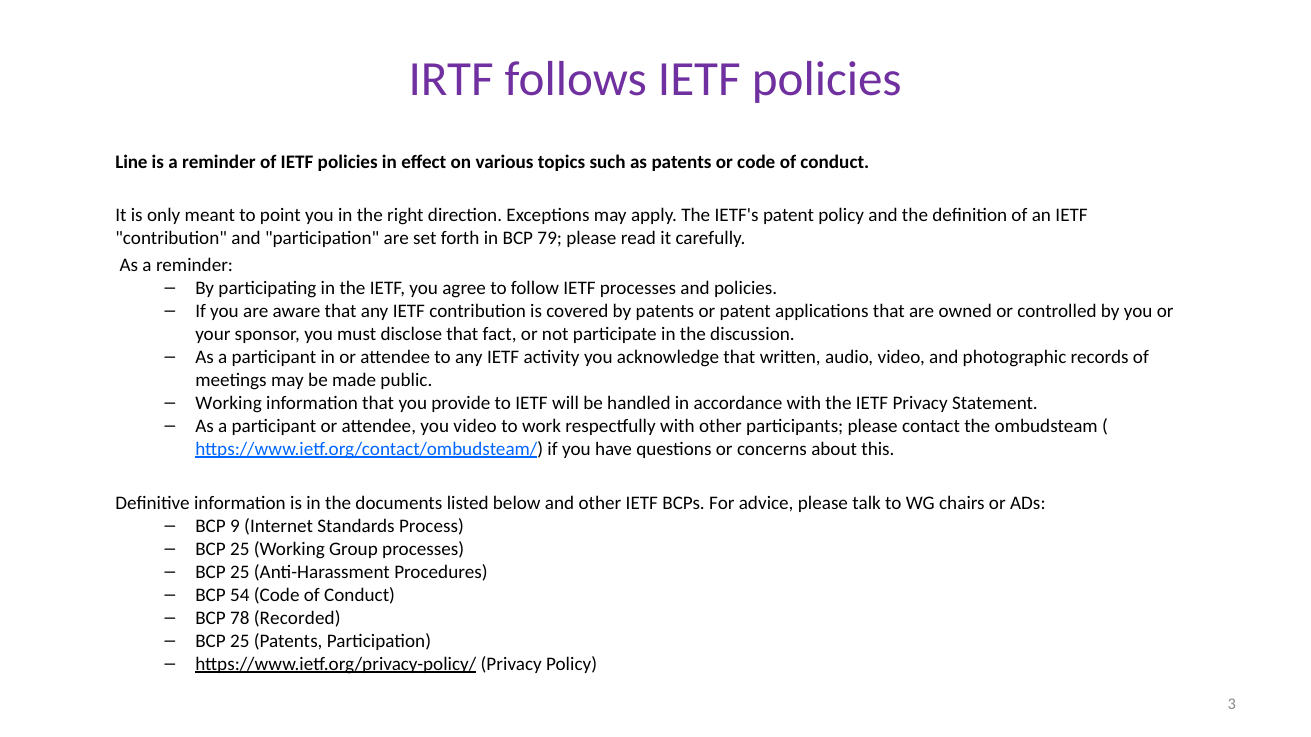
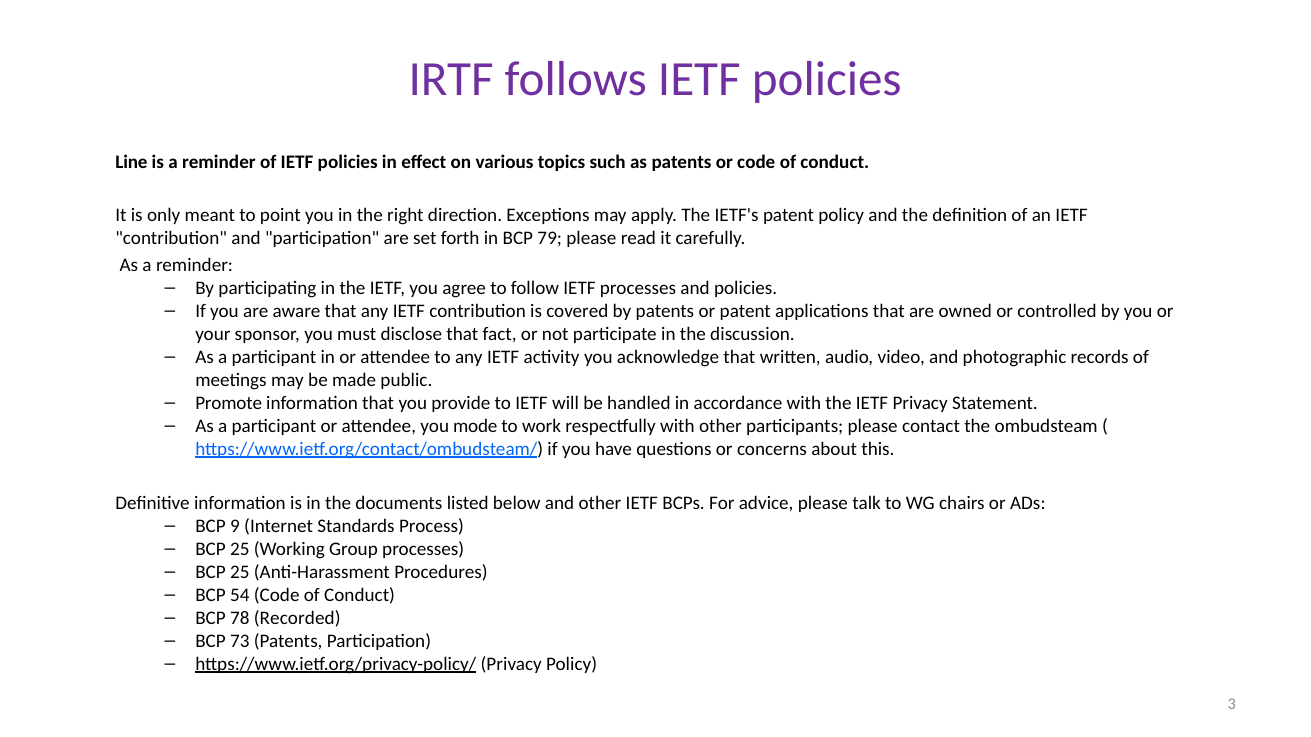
Working at (229, 403): Working -> Promote
you video: video -> mode
25 at (240, 641): 25 -> 73
